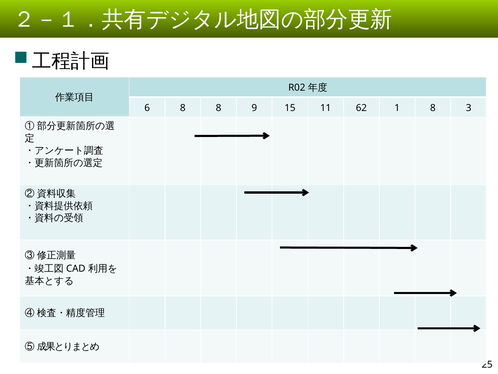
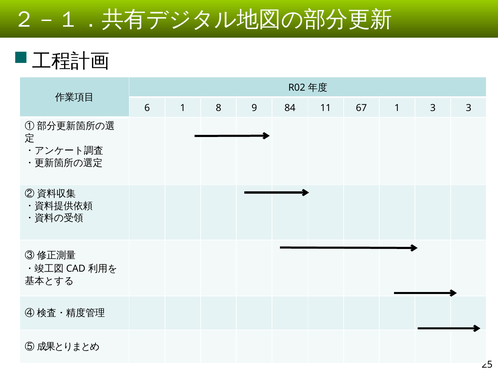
6 8: 8 -> 1
15: 15 -> 84
62: 62 -> 67
1 8: 8 -> 3
